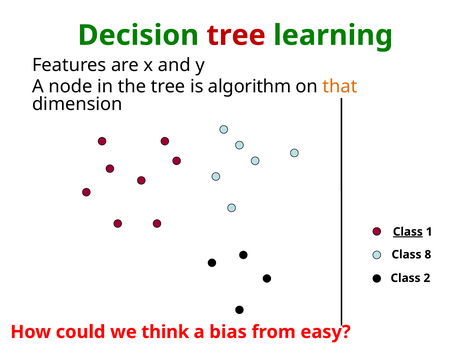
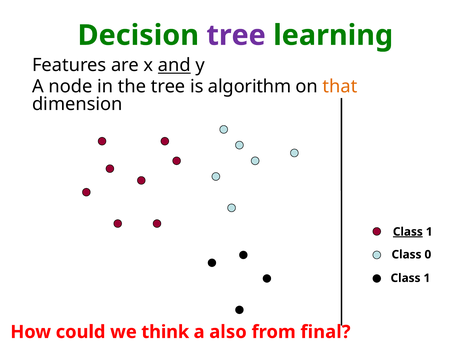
tree at (236, 35) colour: red -> purple
and underline: none -> present
8: 8 -> 0
2 at (427, 278): 2 -> 1
bias: bias -> also
easy: easy -> final
